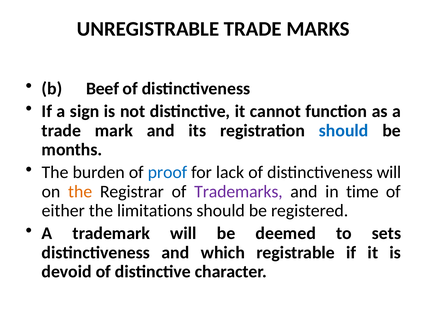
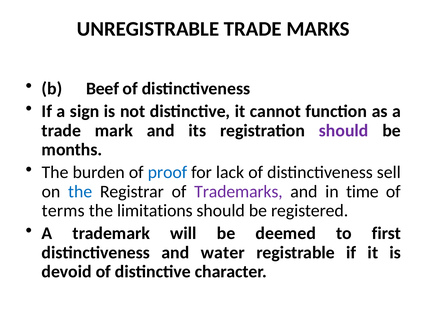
should at (344, 131) colour: blue -> purple
distinctiveness will: will -> sell
the at (80, 192) colour: orange -> blue
either: either -> terms
sets: sets -> first
which: which -> water
